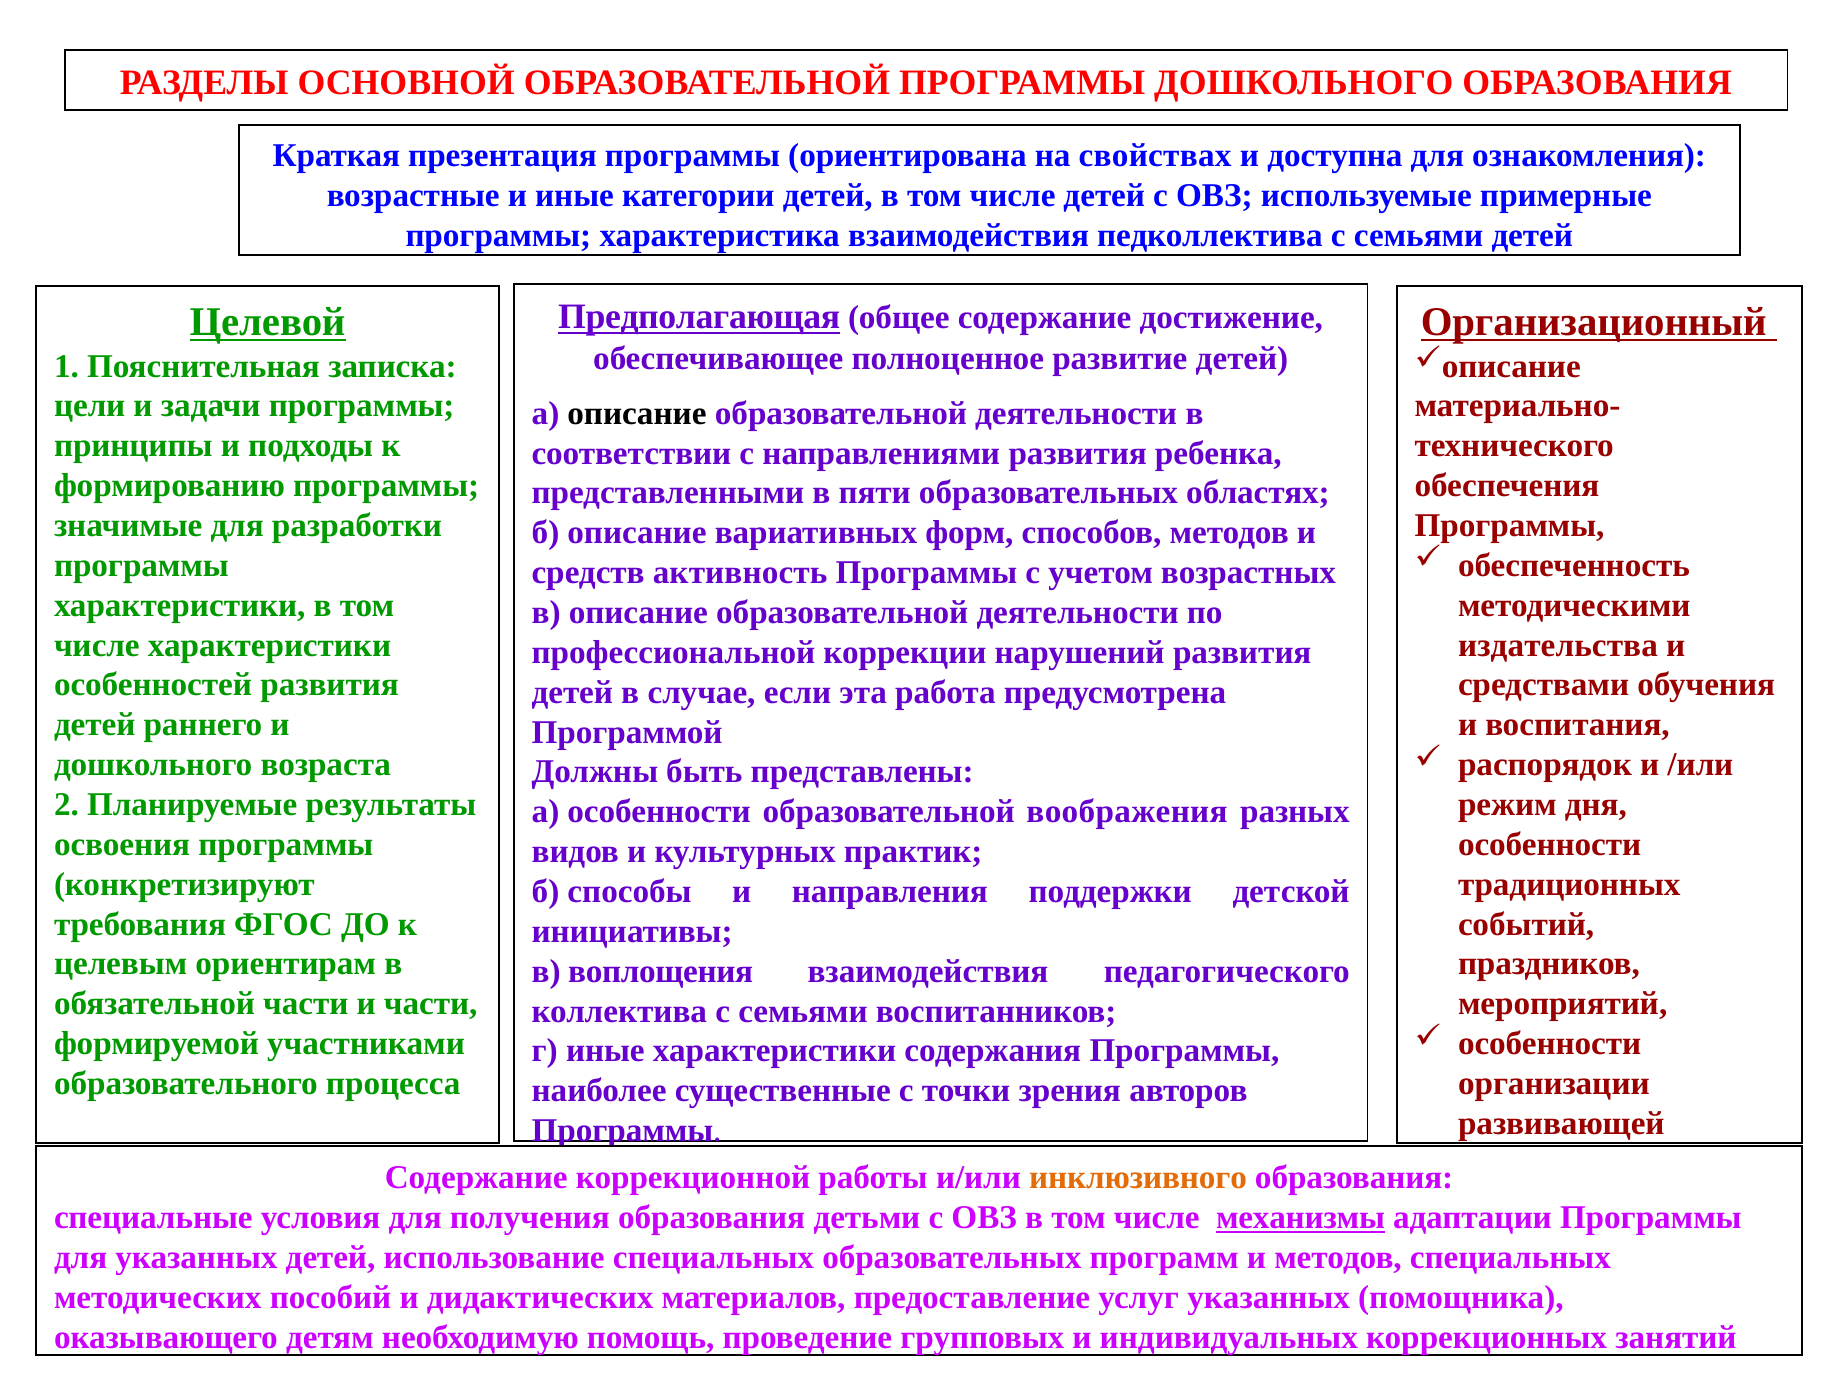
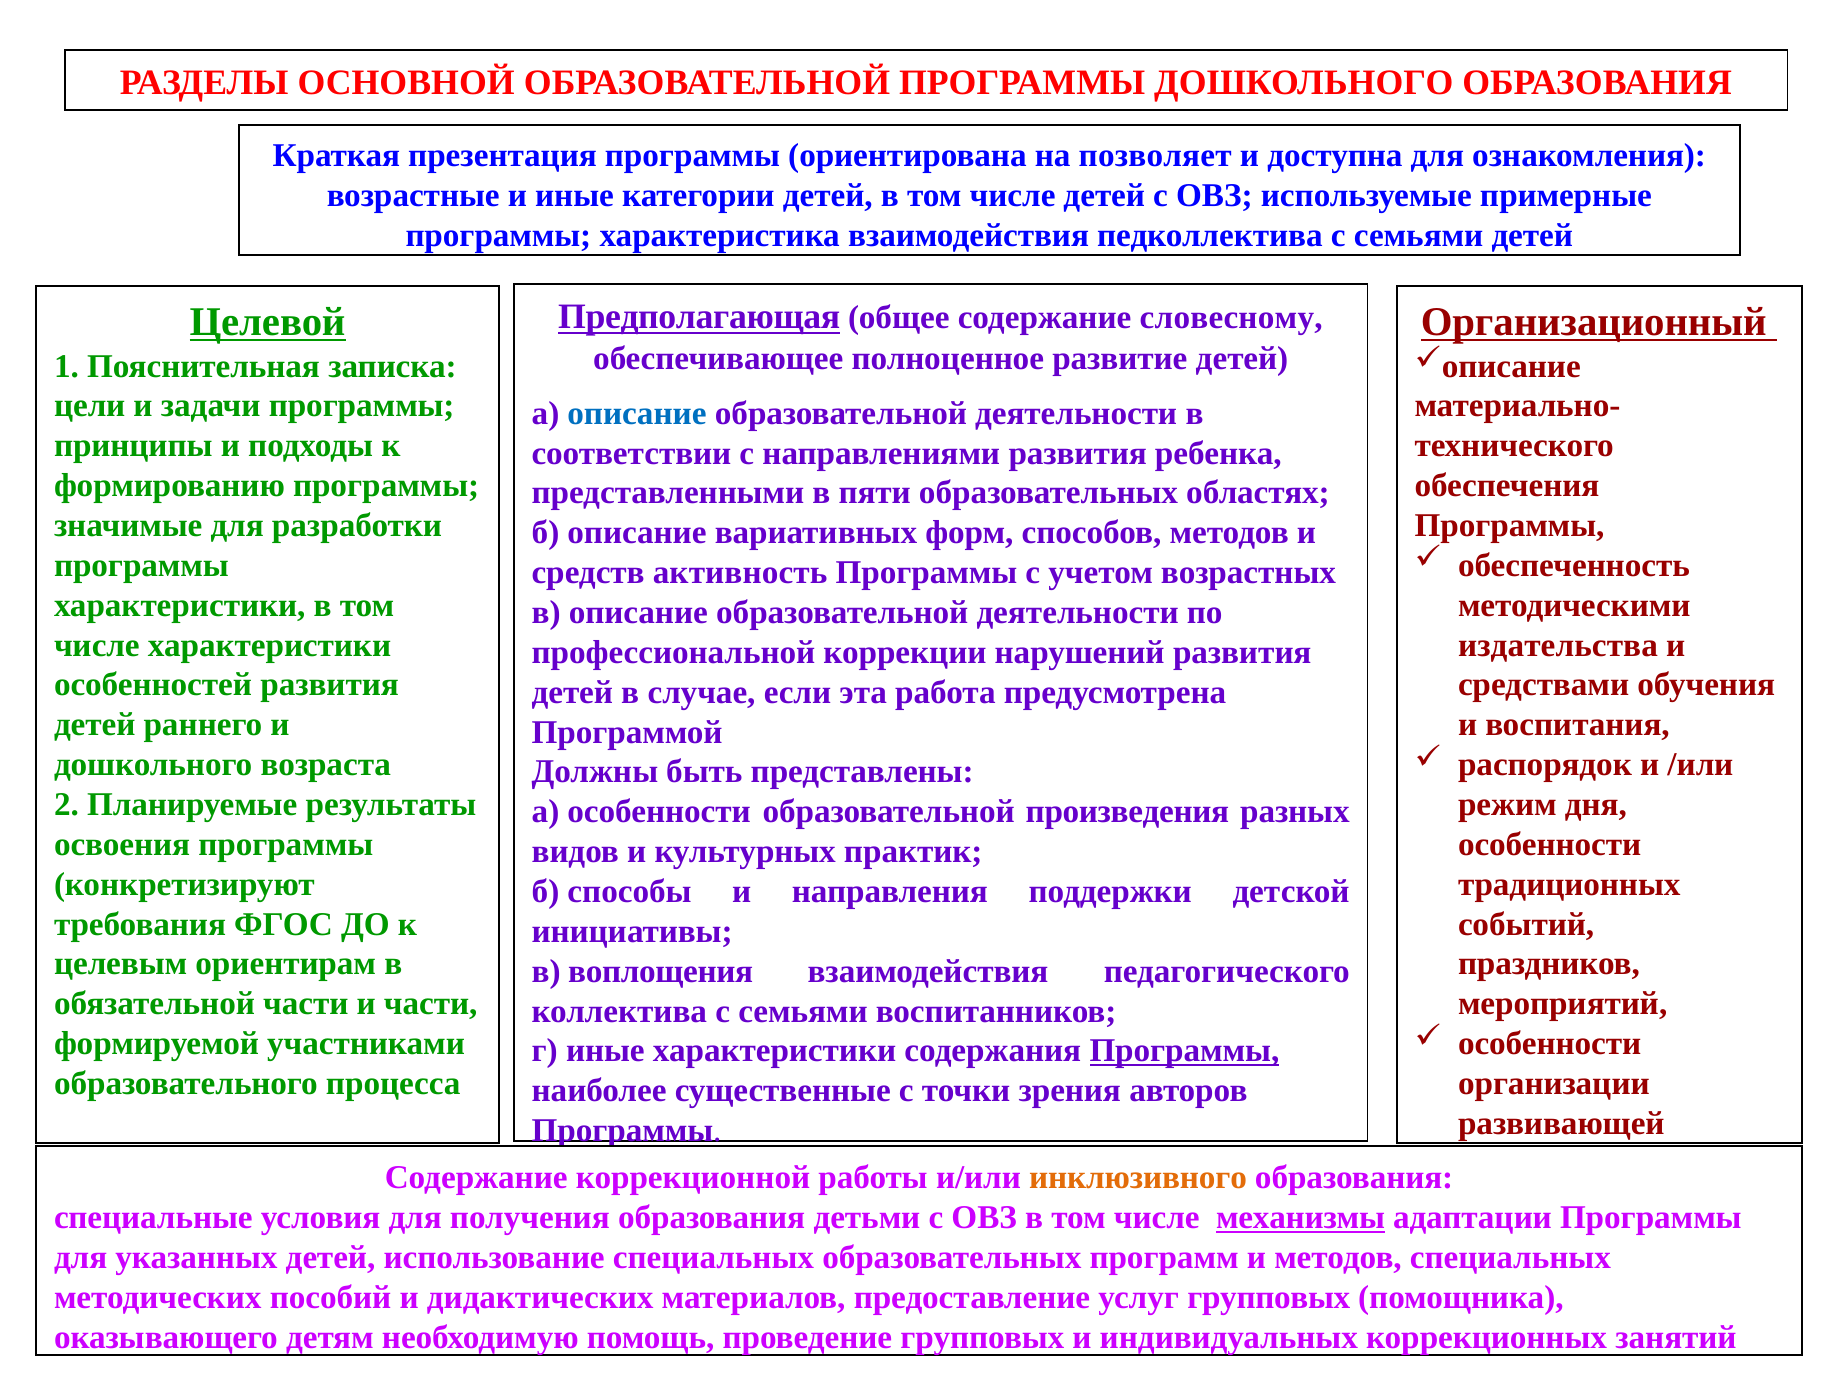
свойствах: свойствах -> позволяет
достижение: достижение -> словесному
описание at (637, 413) colour: black -> blue
воображения: воображения -> произведения
Программы at (1184, 1051) underline: none -> present
услуг указанных: указанных -> групповых
